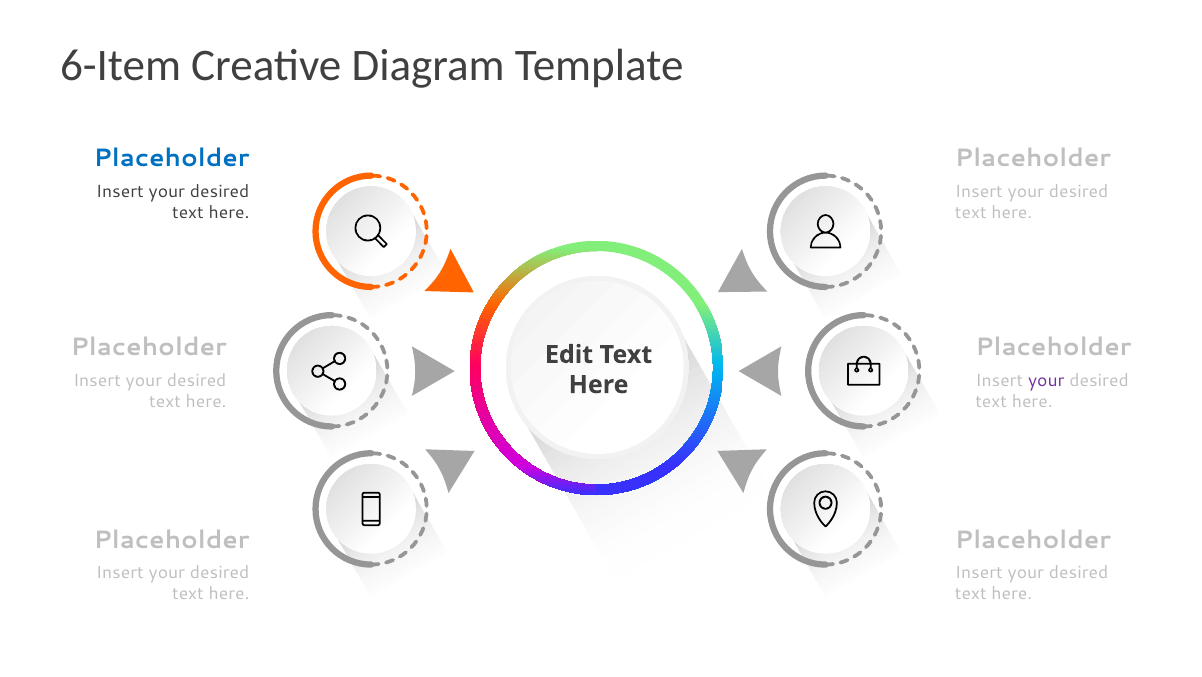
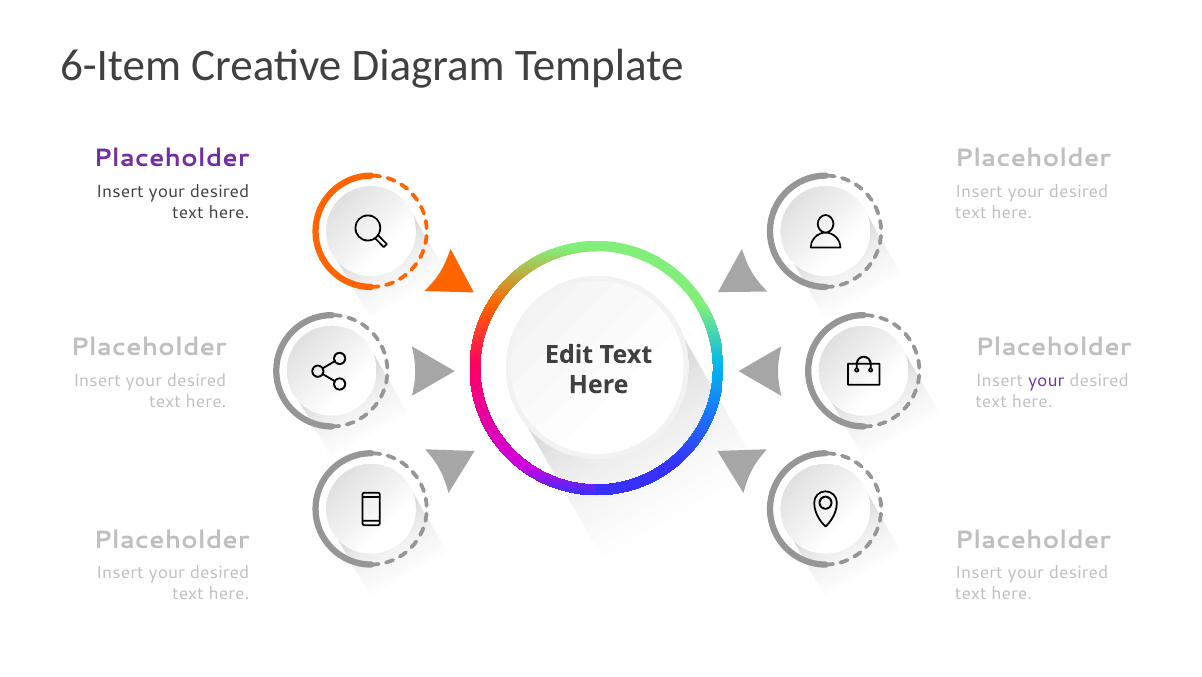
Placeholder at (172, 158) colour: blue -> purple
